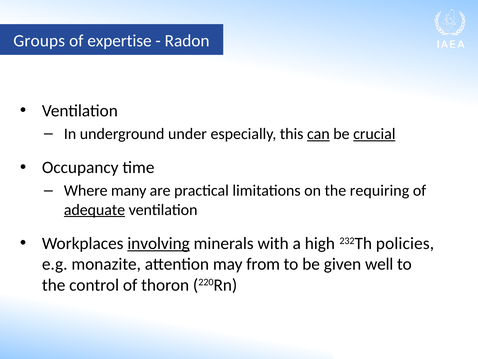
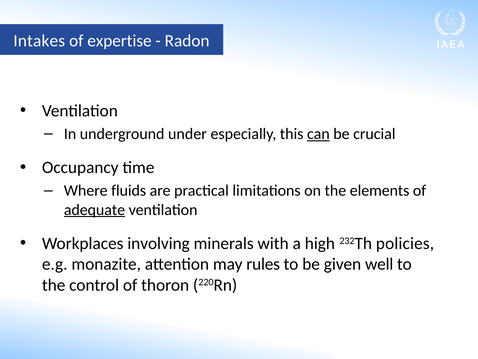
Groups: Groups -> Intakes
crucial underline: present -> none
many: many -> fluids
requiring: requiring -> elements
involving underline: present -> none
from: from -> rules
